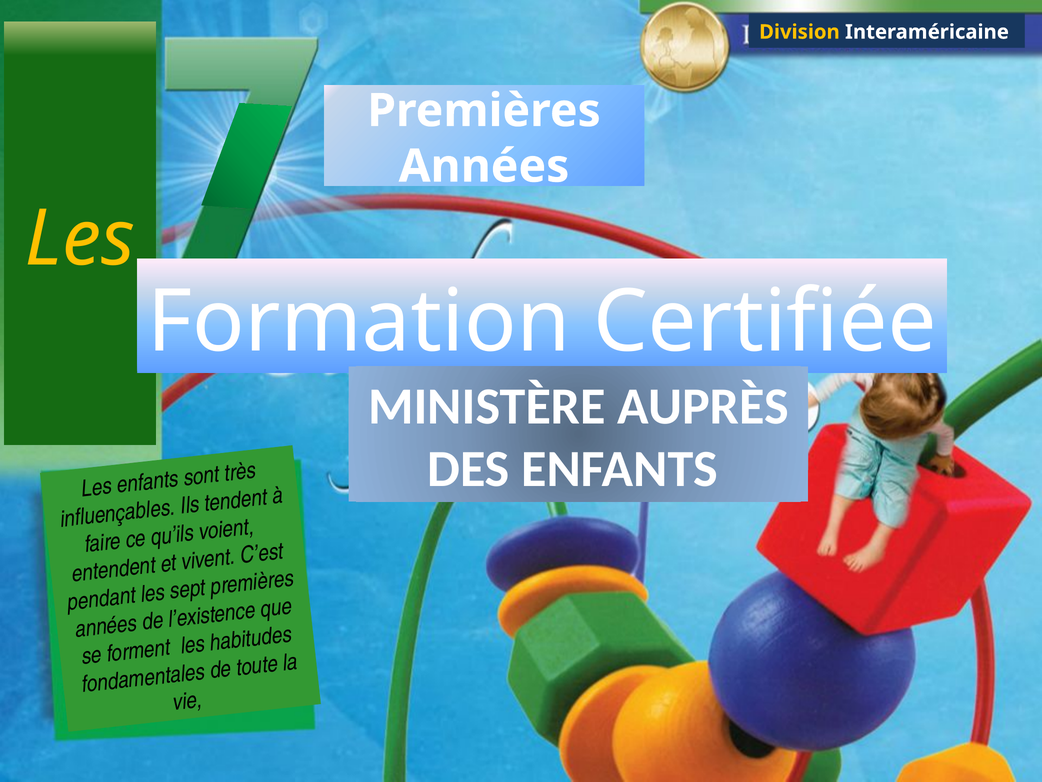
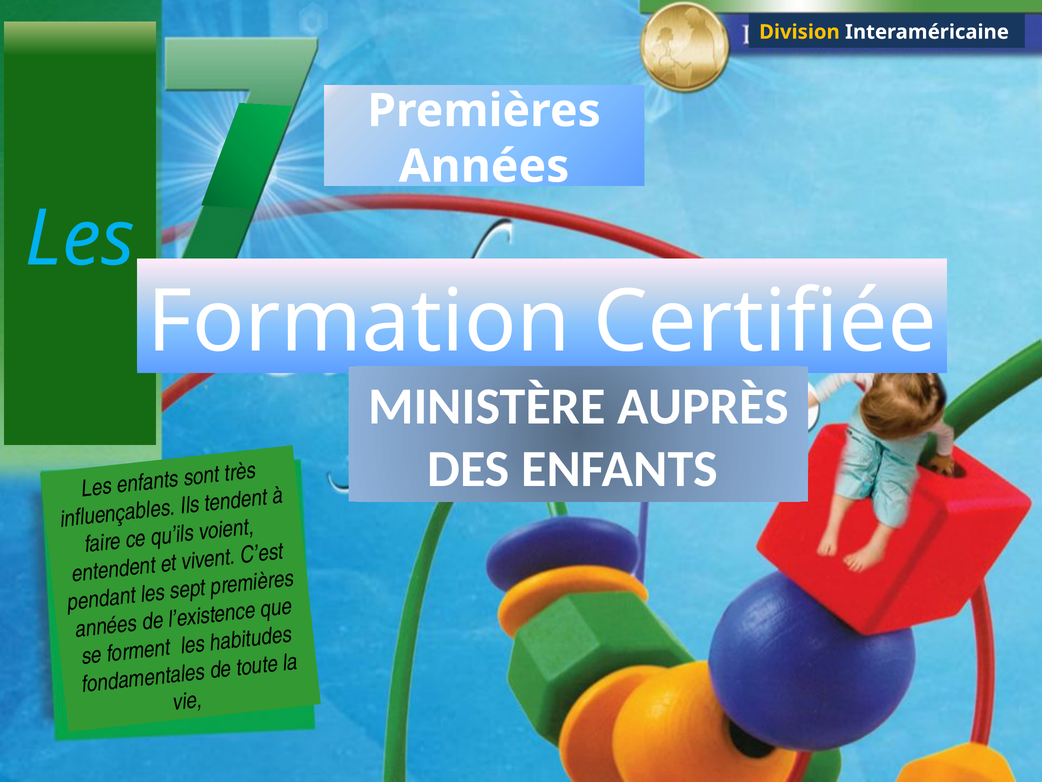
Les at (80, 239) colour: yellow -> light blue
